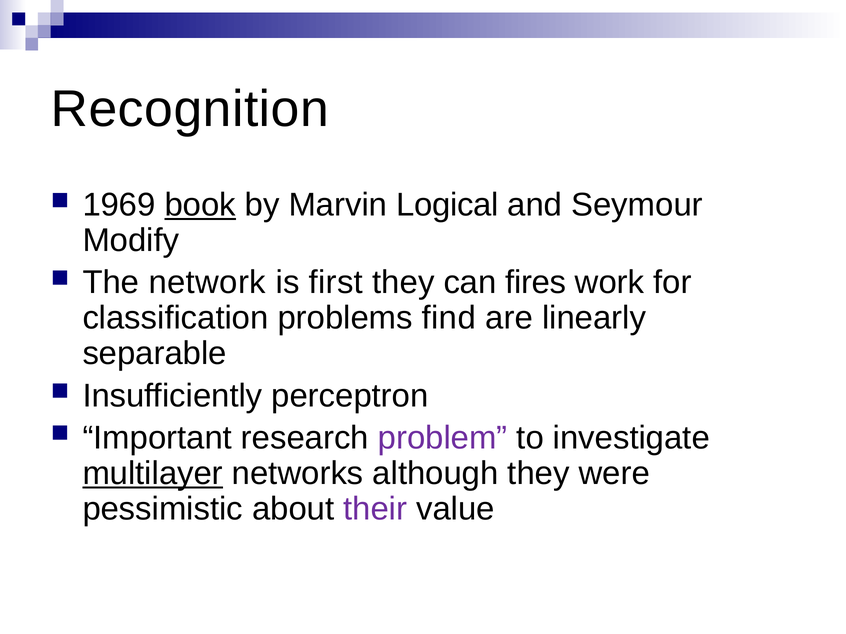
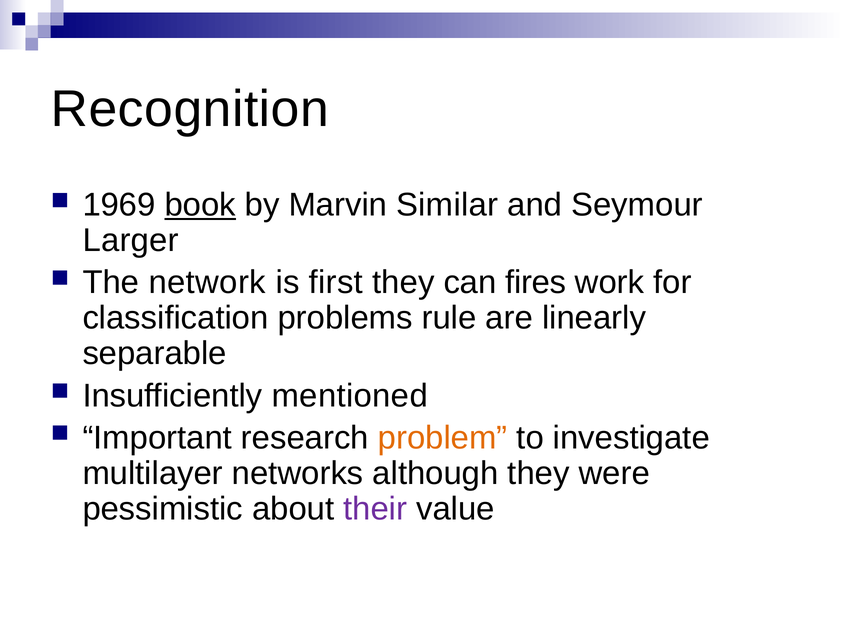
Logical: Logical -> Similar
Modify: Modify -> Larger
find: find -> rule
perceptron: perceptron -> mentioned
problem colour: purple -> orange
multilayer underline: present -> none
